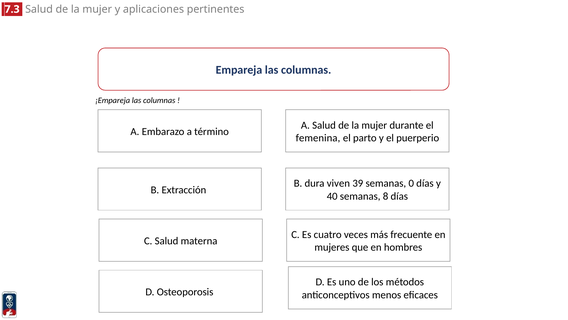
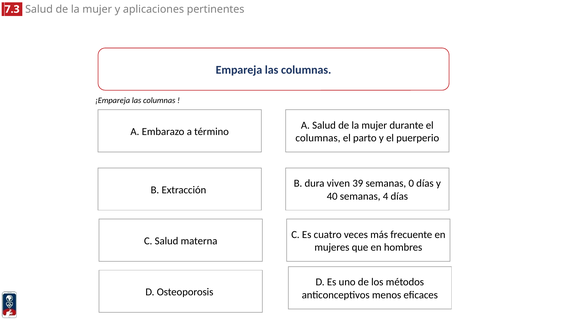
femenina at (318, 138): femenina -> columnas
8: 8 -> 4
